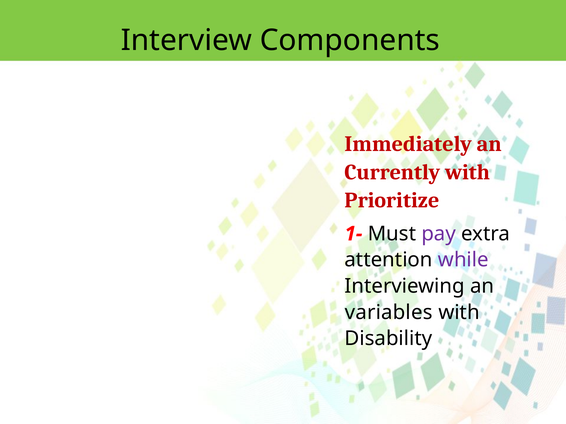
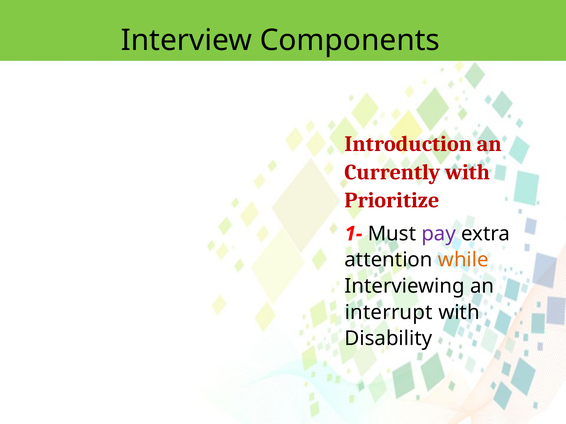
Immediately: Immediately -> Introduction
while colour: purple -> orange
variables: variables -> interrupt
